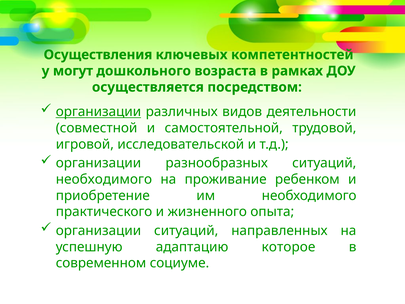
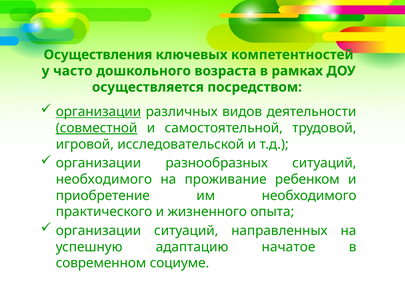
могут: могут -> часто
совместной underline: none -> present
которое: которое -> начатое
